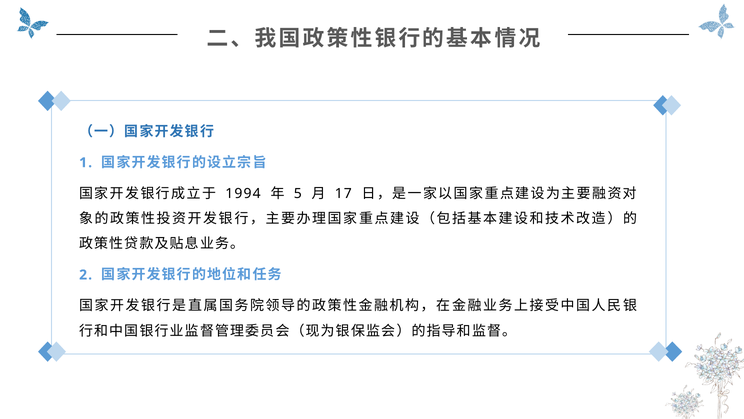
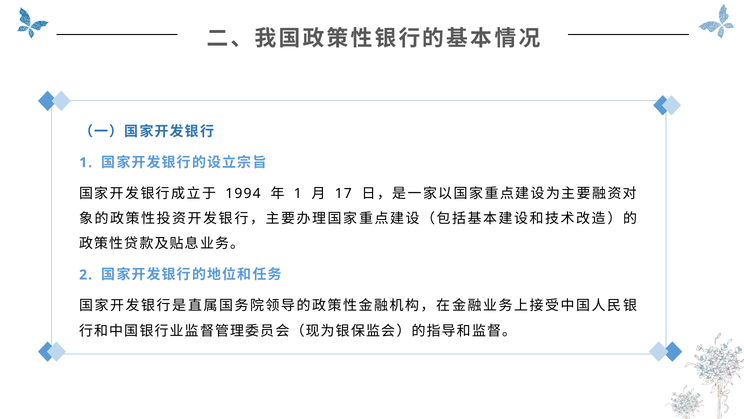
5 at (298, 193): 5 -> 1
